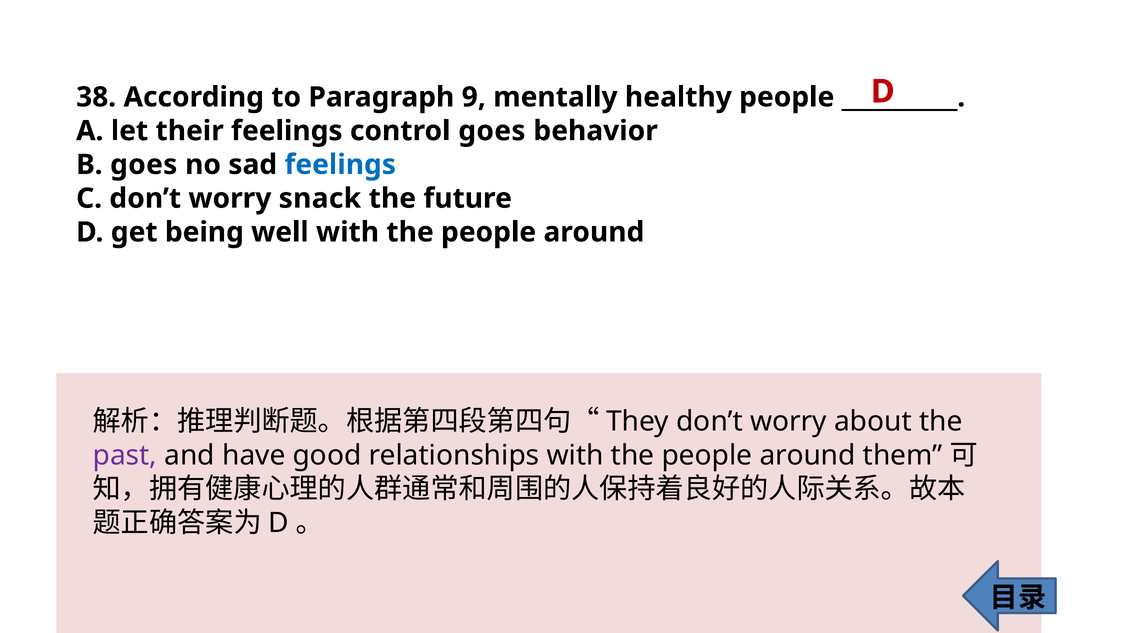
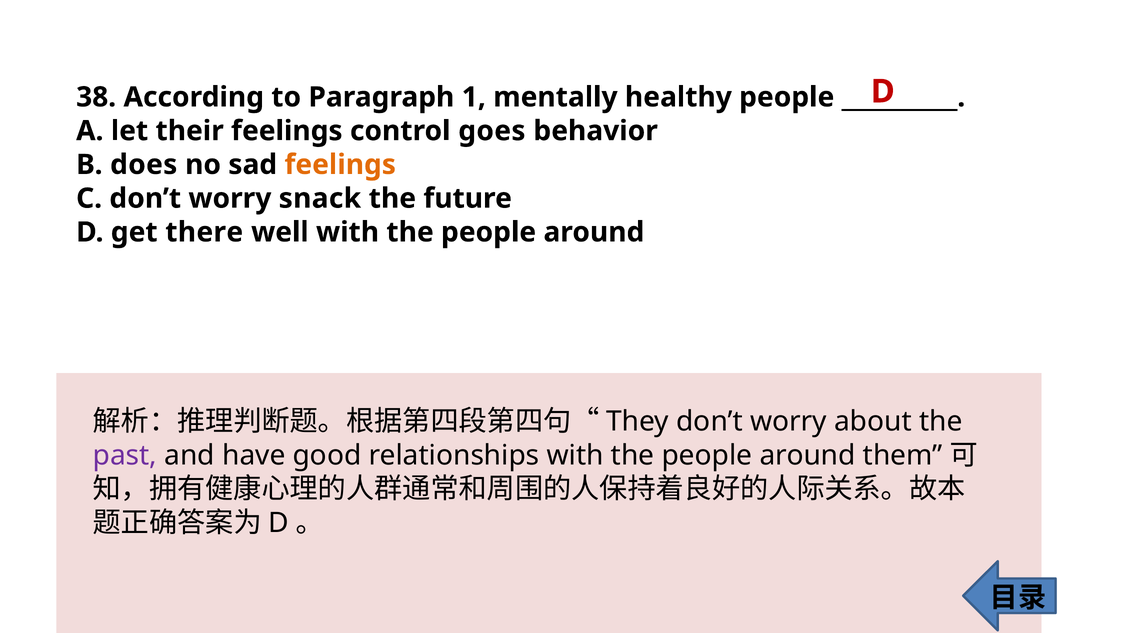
9: 9 -> 1
B goes: goes -> does
feelings at (340, 165) colour: blue -> orange
being: being -> there
